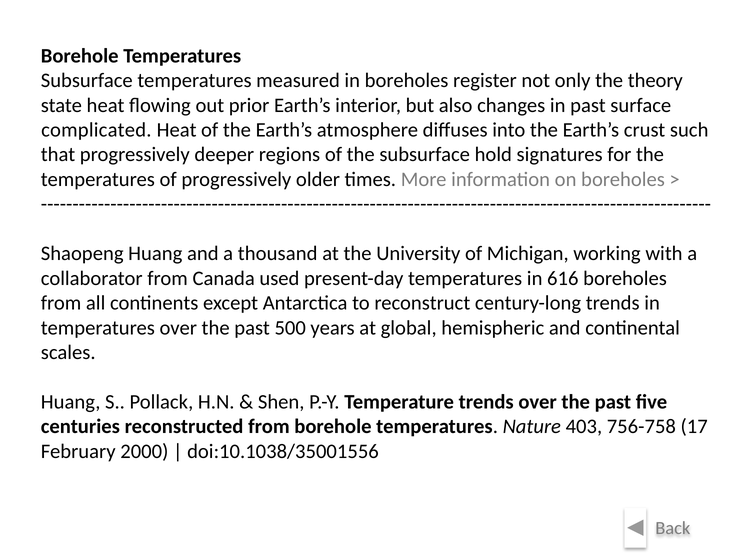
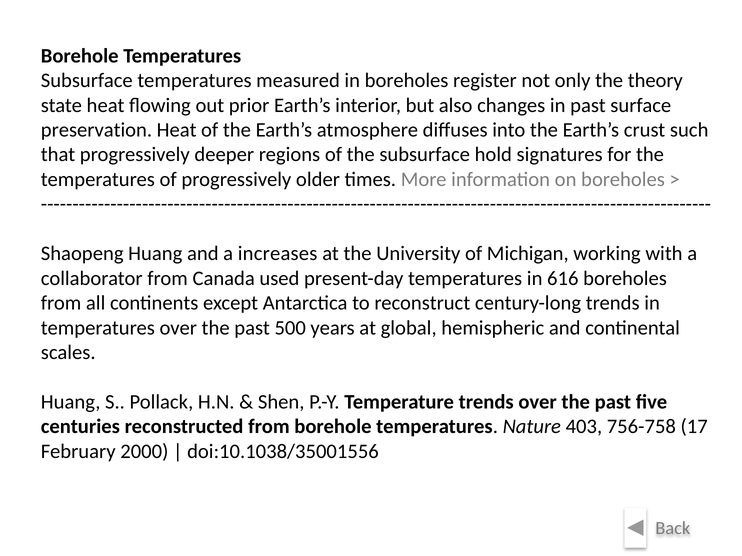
complicated: complicated -> preservation
thousand: thousand -> increases
